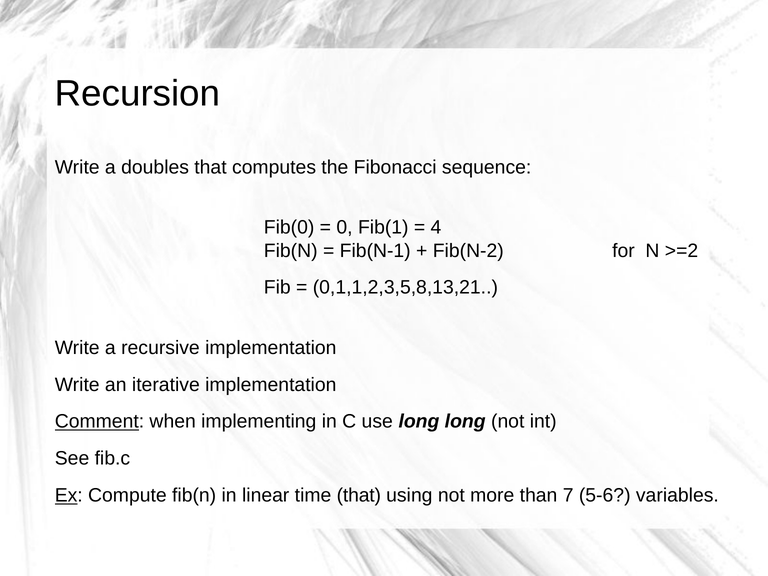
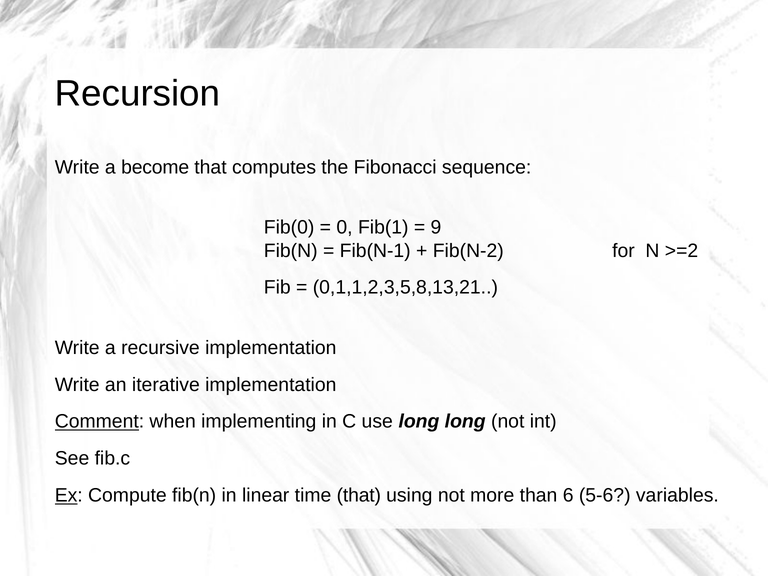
doubles: doubles -> become
4: 4 -> 9
7: 7 -> 6
